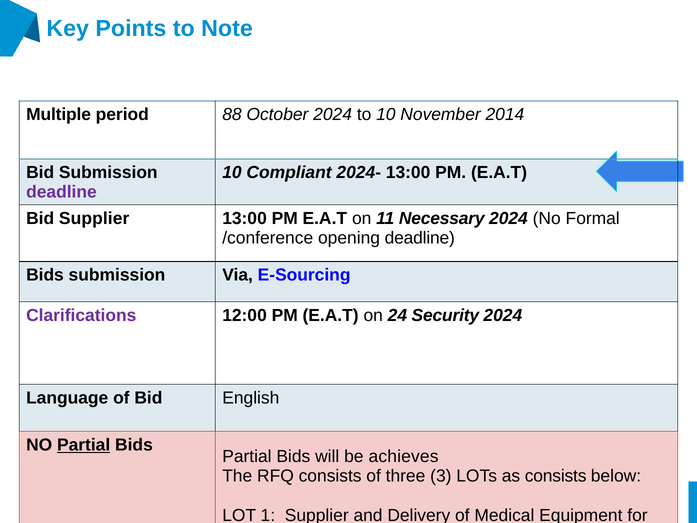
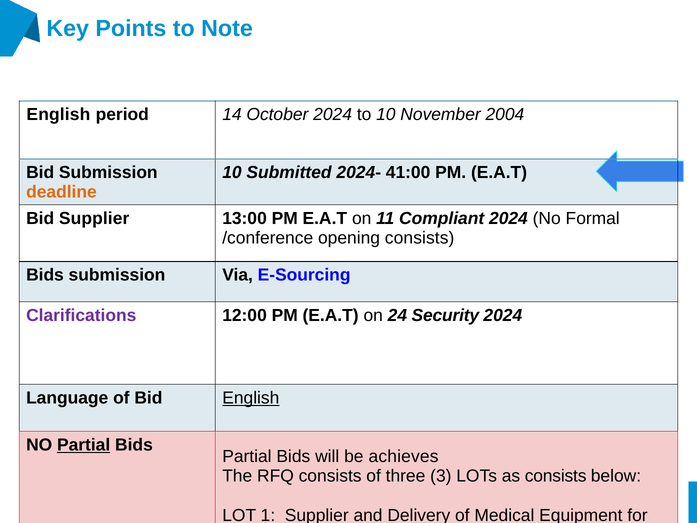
Multiple at (59, 114): Multiple -> English
88: 88 -> 14
2014: 2014 -> 2004
10 Compliant: Compliant -> Submitted
2024- 13:00: 13:00 -> 41:00
deadline at (61, 192) colour: purple -> orange
11 Necessary: Necessary -> Compliant
opening deadline: deadline -> consists
English at (251, 398) underline: none -> present
